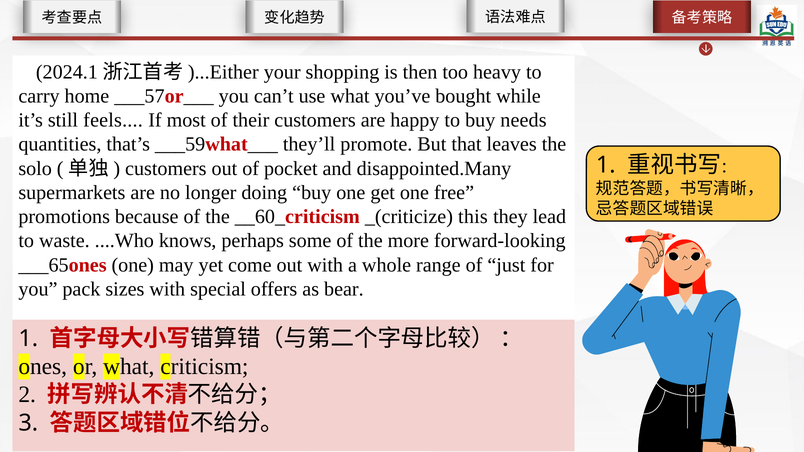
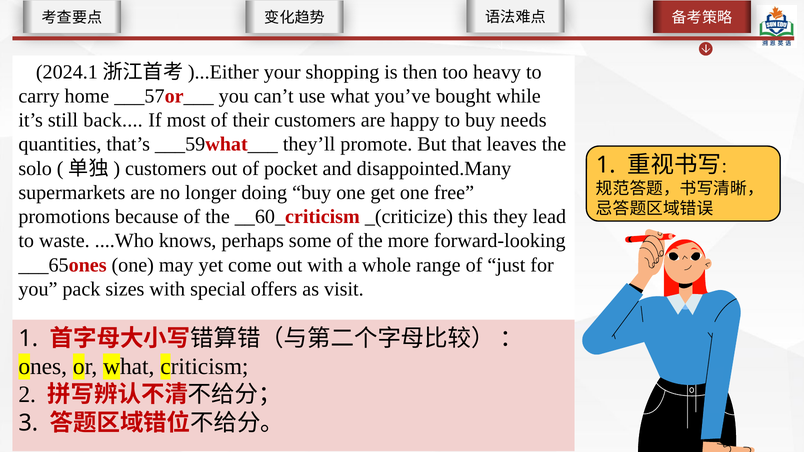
feels: feels -> back
bear: bear -> visit
